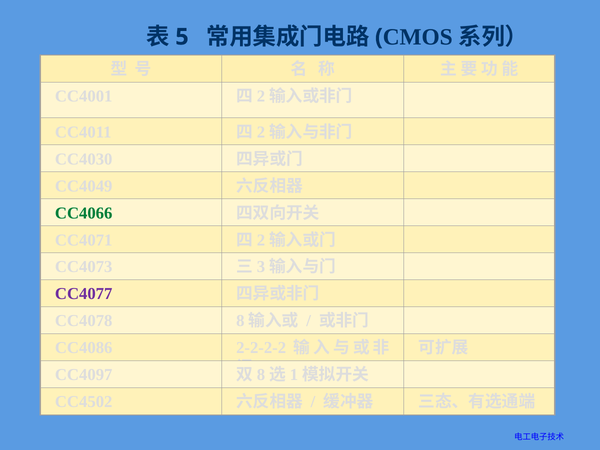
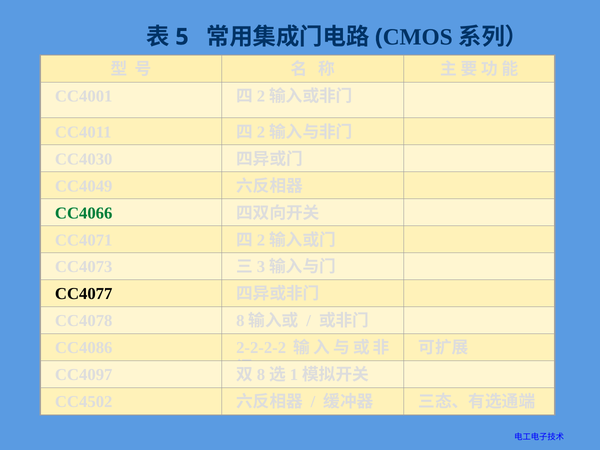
CC4077 colour: purple -> black
